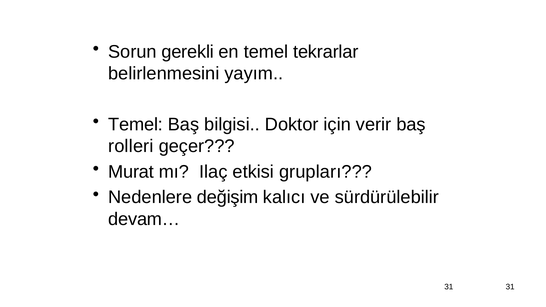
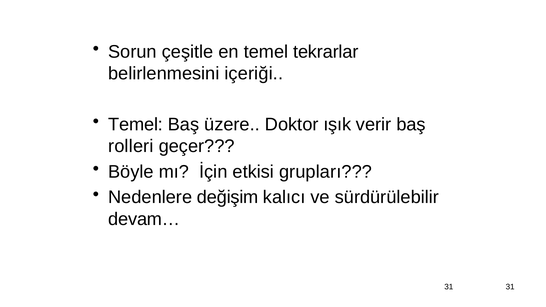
gerekli: gerekli -> çeşitle
yayım: yayım -> içeriği
bilgisi: bilgisi -> üzere
için: için -> ışık
Murat: Murat -> Böyle
Ilaç: Ilaç -> İçin
